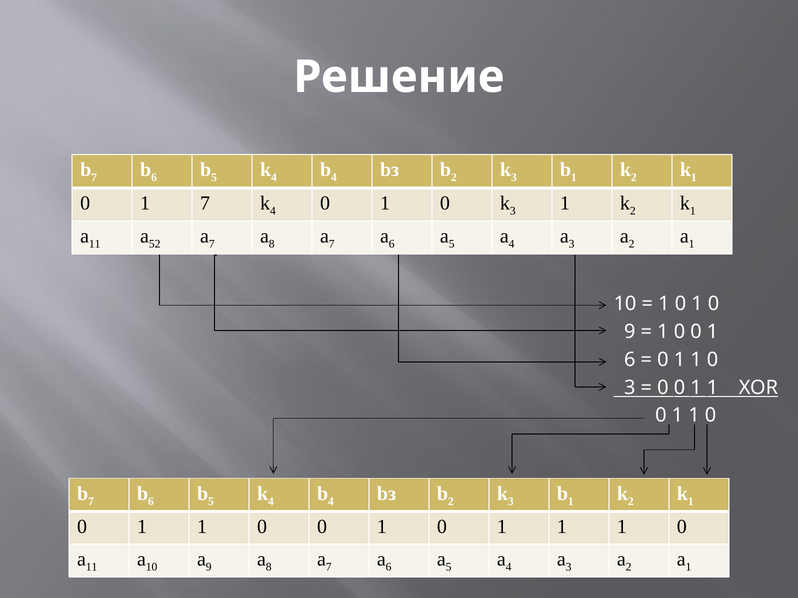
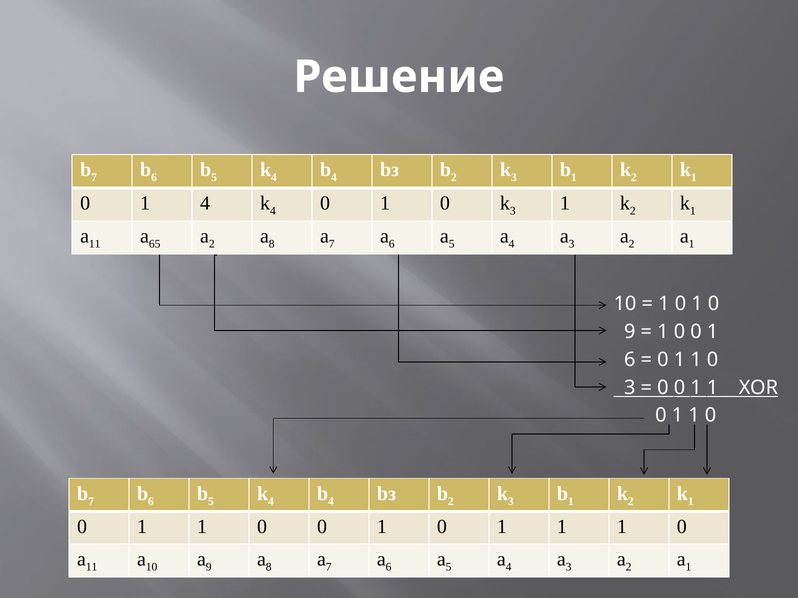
1 7: 7 -> 4
52: 52 -> 65
7 at (212, 244): 7 -> 2
